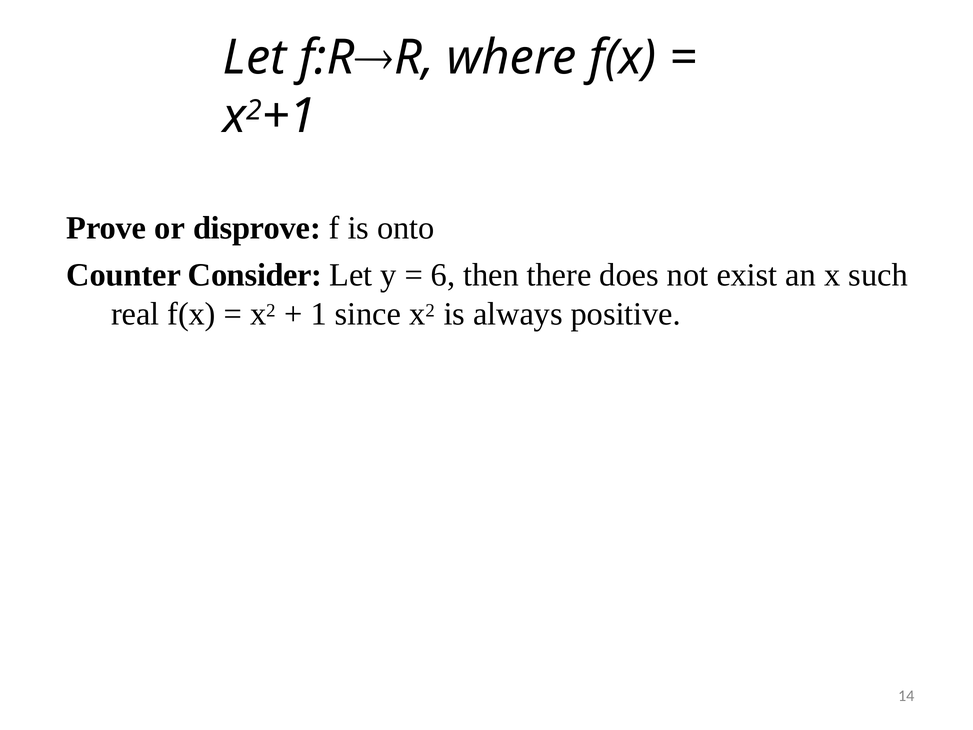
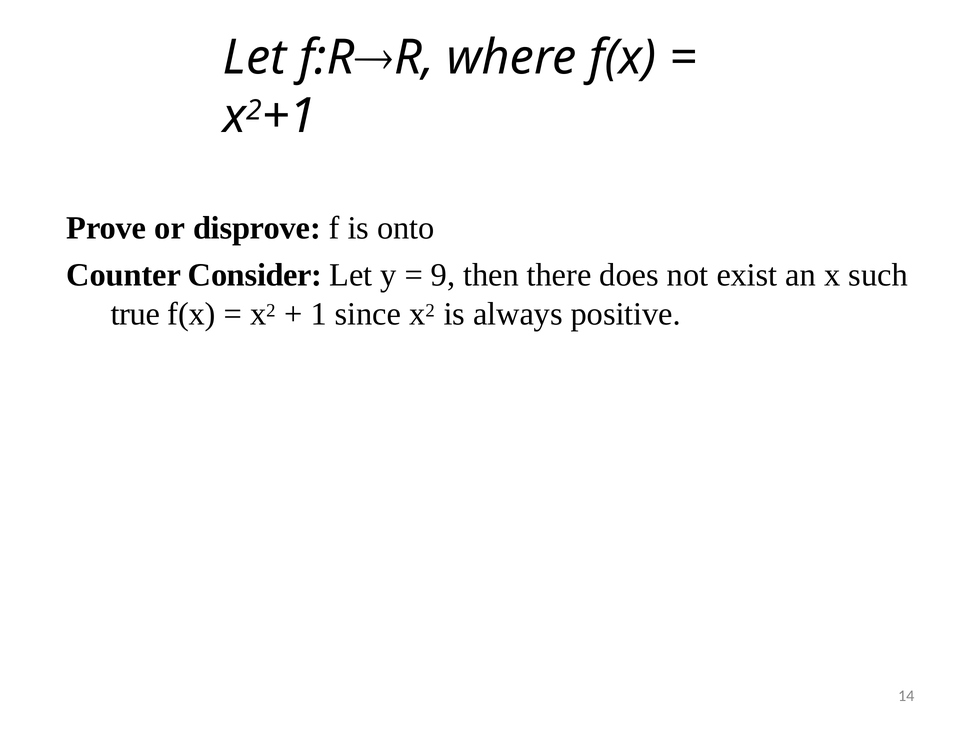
6: 6 -> 9
real: real -> true
